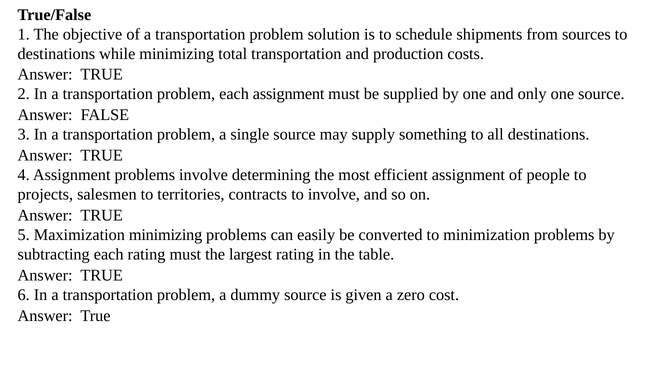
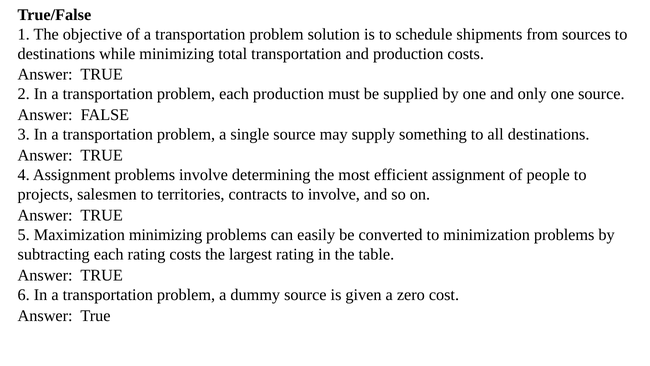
each assignment: assignment -> production
rating must: must -> costs
